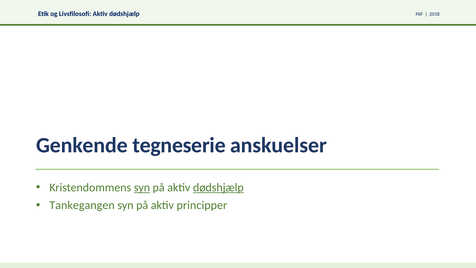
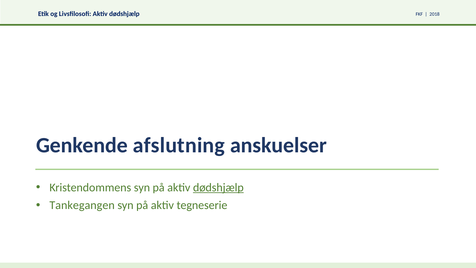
tegneserie: tegneserie -> afslutning
syn at (142, 187) underline: present -> none
principper: principper -> tegneserie
